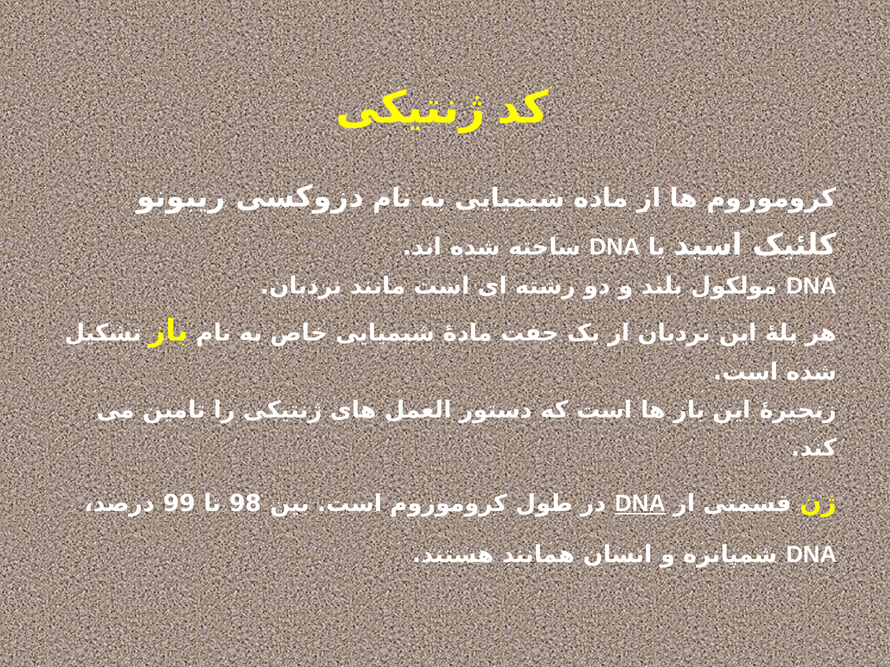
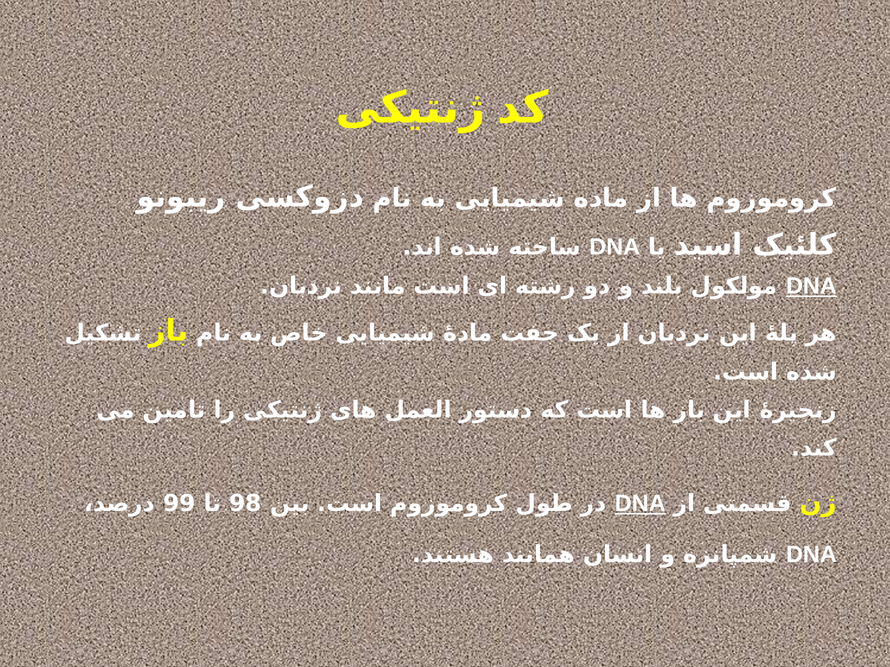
DNA at (811, 286) underline: none -> present
